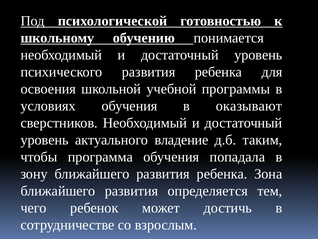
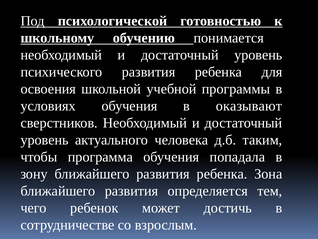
владение: владение -> человека
